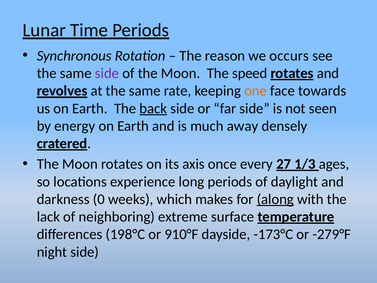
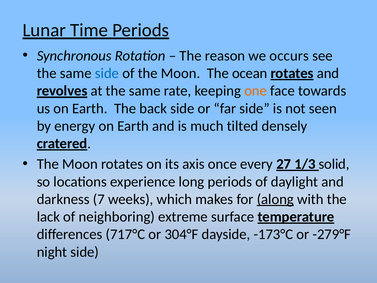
side at (107, 73) colour: purple -> blue
speed: speed -> ocean
back underline: present -> none
away: away -> tilted
ages: ages -> solid
0: 0 -> 7
198°C: 198°C -> 717°C
910°F: 910°F -> 304°F
